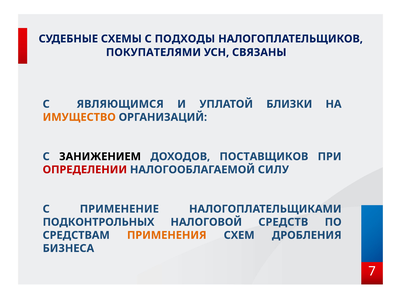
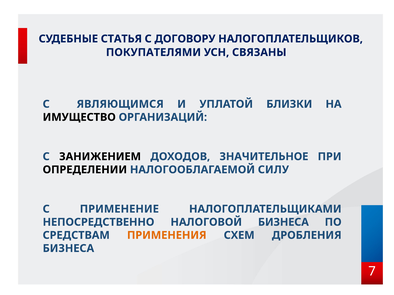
СХЕМЫ: СХЕМЫ -> СТАТЬЯ
ПОДХОДЫ: ПОДХОДЫ -> ДОГОВОРУ
ИМУЩЕСТВО colour: orange -> black
ПОСТАВЩИКОВ: ПОСТАВЩИКОВ -> ЗНАЧИТЕЛЬНОЕ
ОПРЕДЕЛЕНИИ colour: red -> black
ПОДКОНТРОЛЬНЫХ: ПОДКОНТРОЛЬНЫХ -> НЕПОСРЕДСТВЕННО
НАЛОГОВОЙ СРЕДСТВ: СРЕДСТВ -> БИЗНЕСА
